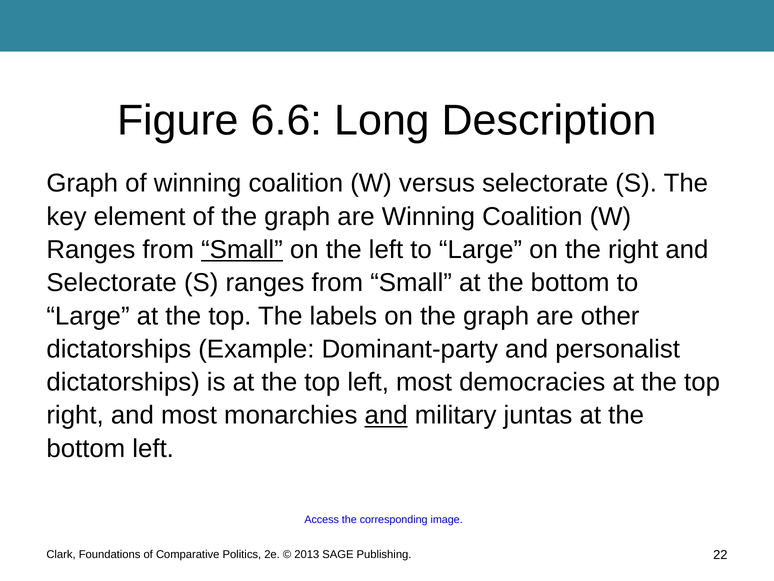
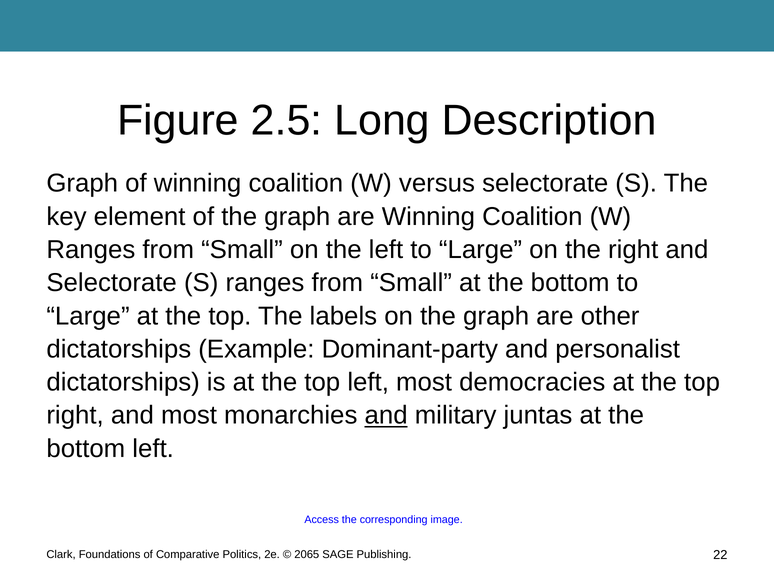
6.6: 6.6 -> 2.5
Small at (242, 249) underline: present -> none
2013: 2013 -> 2065
